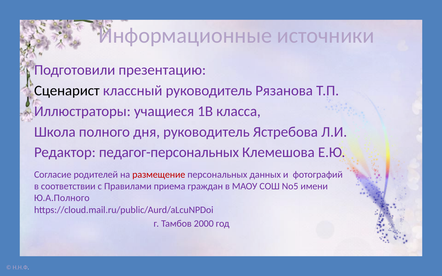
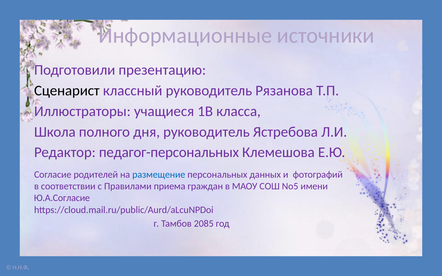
размещение colour: red -> blue
Ю.А.Полного: Ю.А.Полного -> Ю.А.Согласие
2000: 2000 -> 2085
